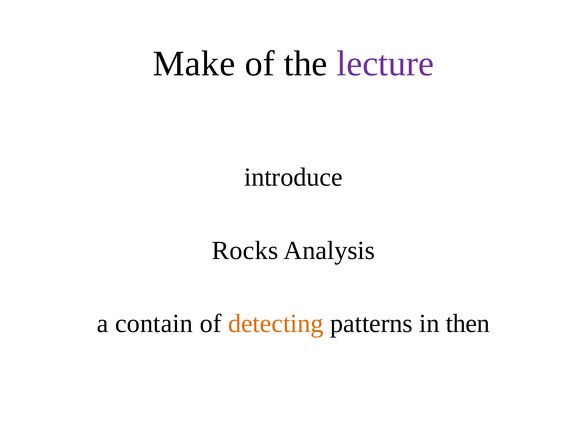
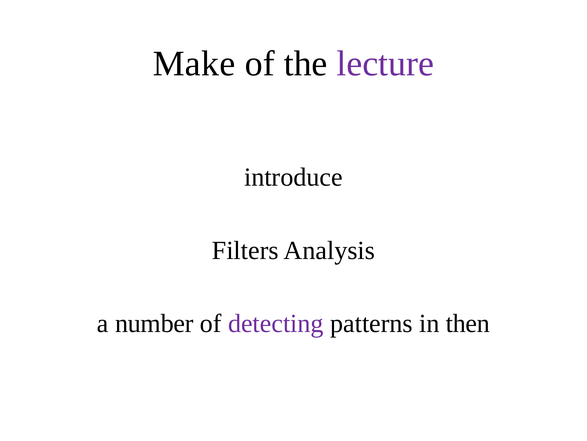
Rocks: Rocks -> Filters
contain: contain -> number
detecting colour: orange -> purple
